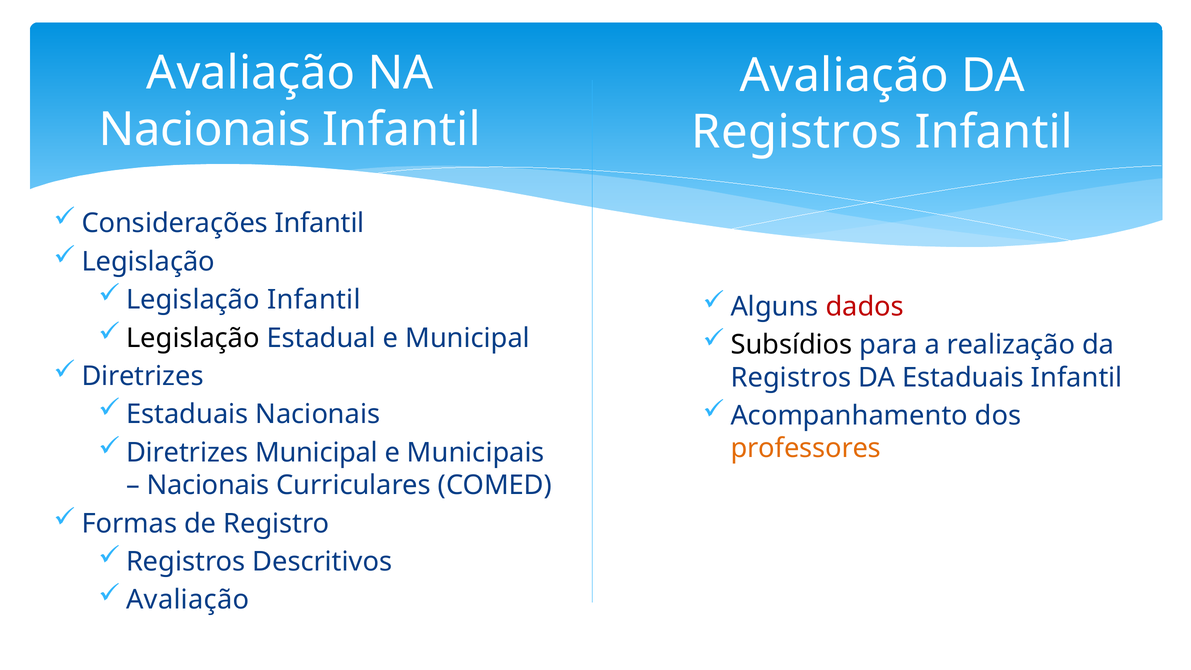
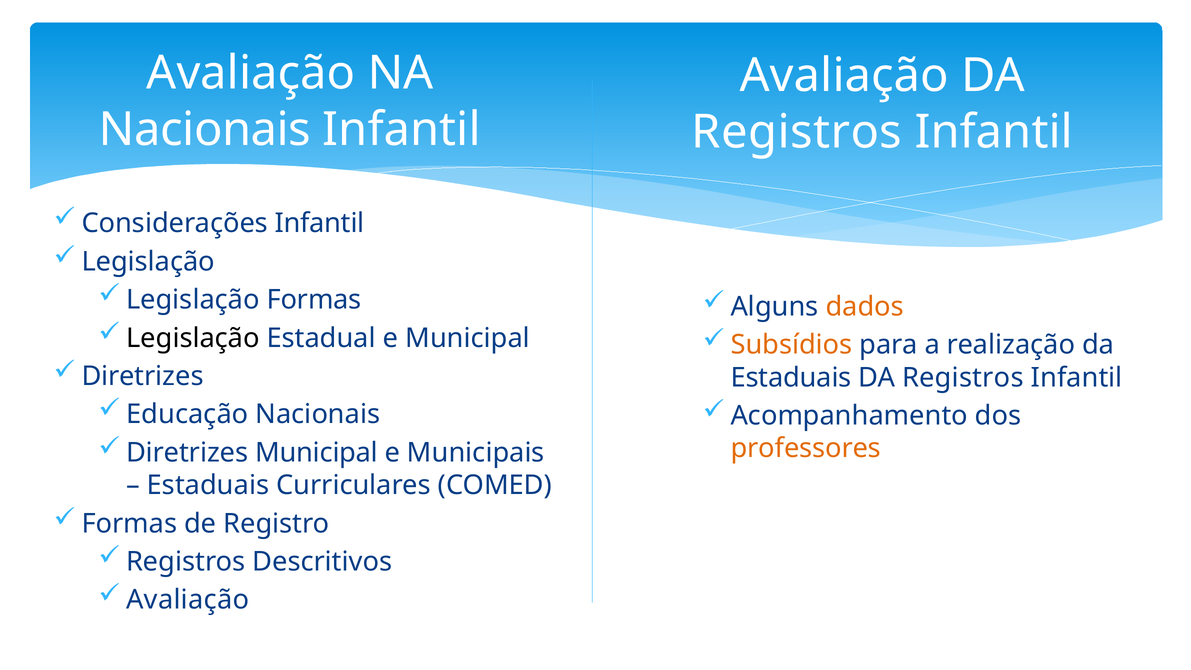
Legislação Infantil: Infantil -> Formas
dados colour: red -> orange
Subsídios colour: black -> orange
Registros at (791, 377): Registros -> Estaduais
Estaduais at (963, 377): Estaduais -> Registros
Estaduais at (187, 414): Estaduais -> Educação
Nacionais at (208, 485): Nacionais -> Estaduais
